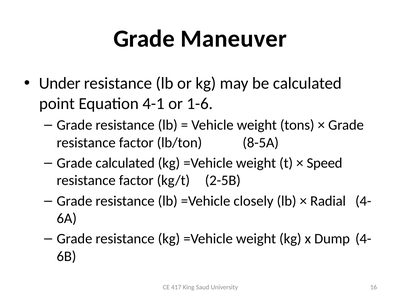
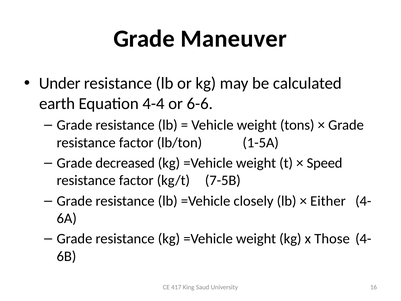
point: point -> earth
4-1: 4-1 -> 4-4
1-6: 1-6 -> 6-6
8-5A: 8-5A -> 1-5A
Grade calculated: calculated -> decreased
2-5B: 2-5B -> 7-5B
Radial: Radial -> Either
Dump: Dump -> Those
